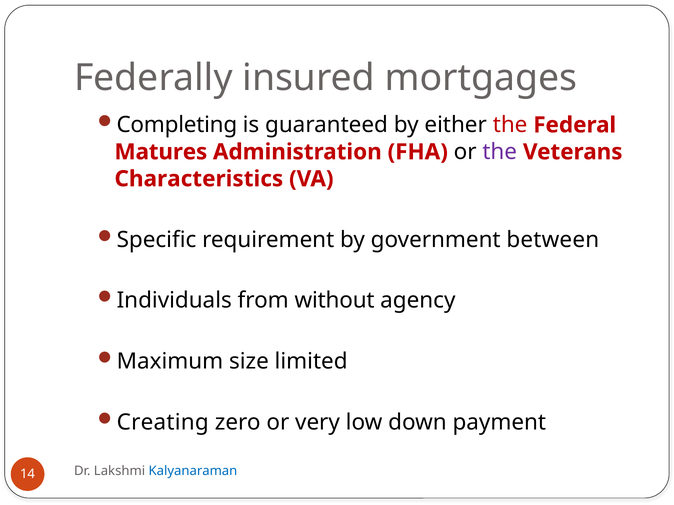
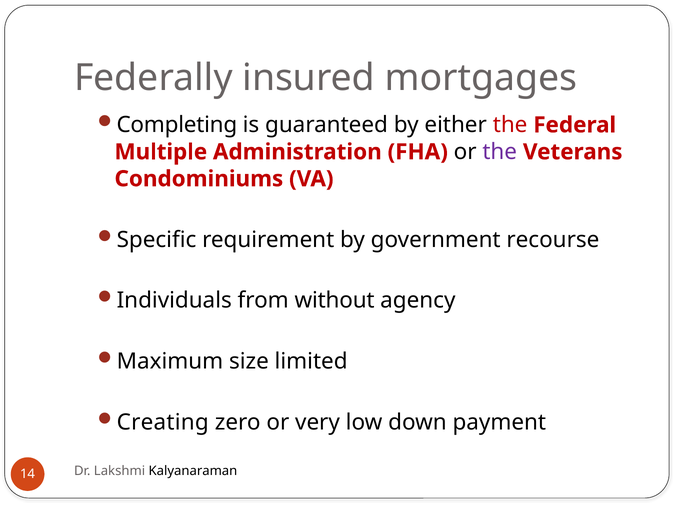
Matures: Matures -> Multiple
Characteristics: Characteristics -> Condominiums
between: between -> recourse
Kalyanaraman colour: blue -> black
